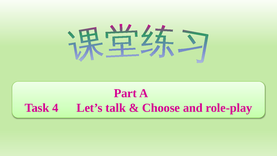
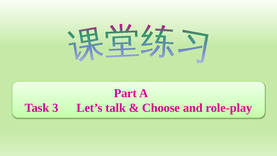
4: 4 -> 3
